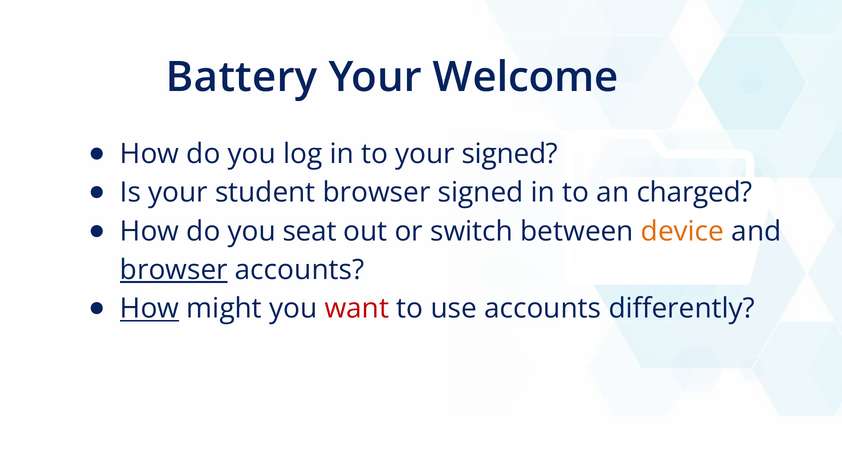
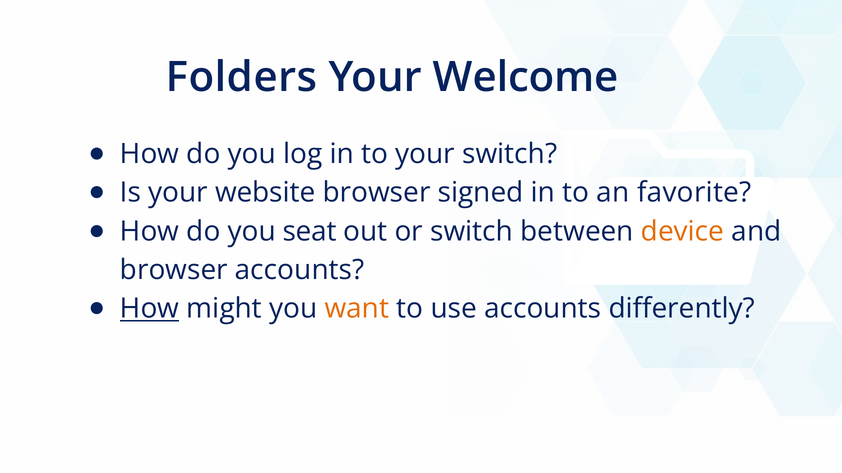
Battery: Battery -> Folders
your signed: signed -> switch
student: student -> website
charged: charged -> favorite
browser at (174, 270) underline: present -> none
want colour: red -> orange
